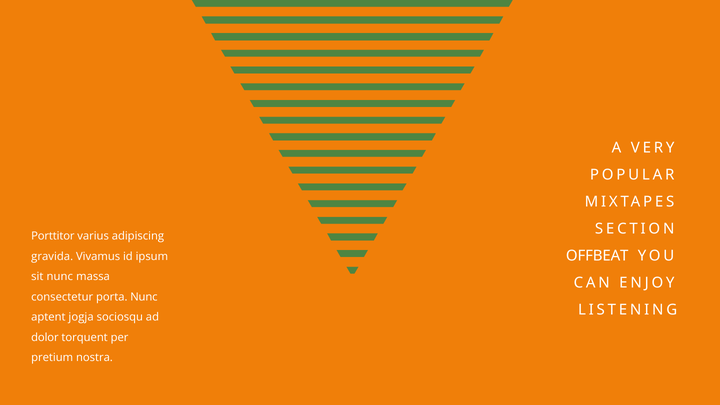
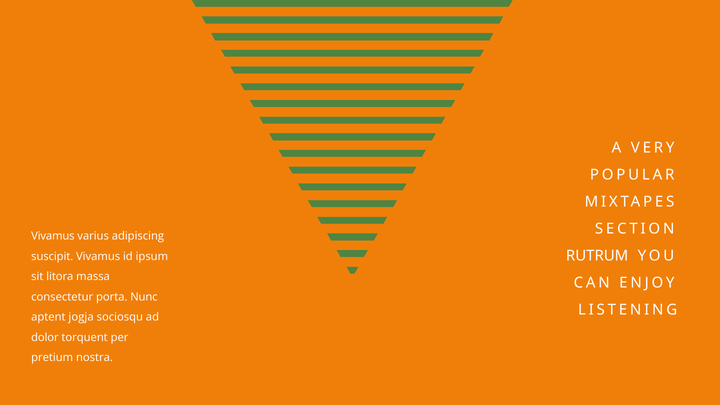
Porttitor at (53, 236): Porttitor -> Vivamus
OFFBEAT: OFFBEAT -> RUTRUM
gravida: gravida -> suscipit
sit nunc: nunc -> litora
